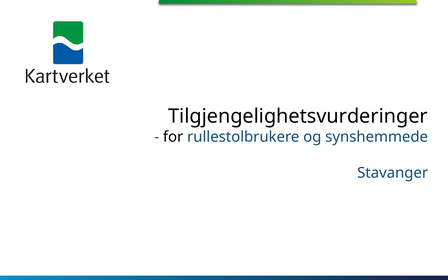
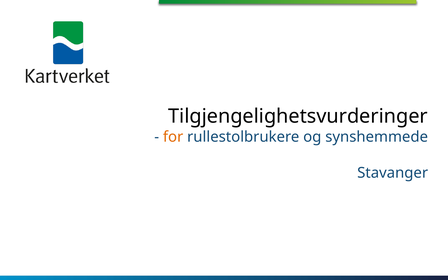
for colour: black -> orange
